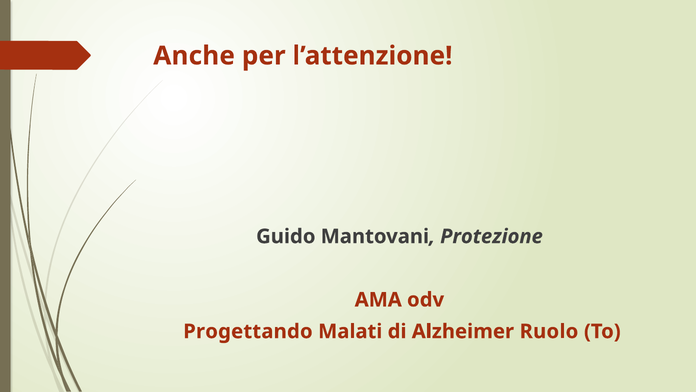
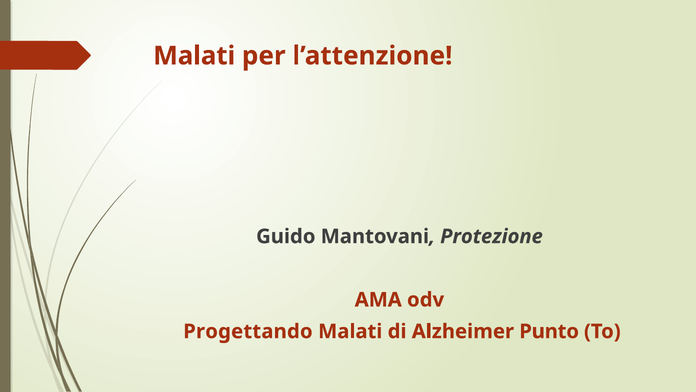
Anche at (194, 56): Anche -> Malati
Ruolo: Ruolo -> Punto
